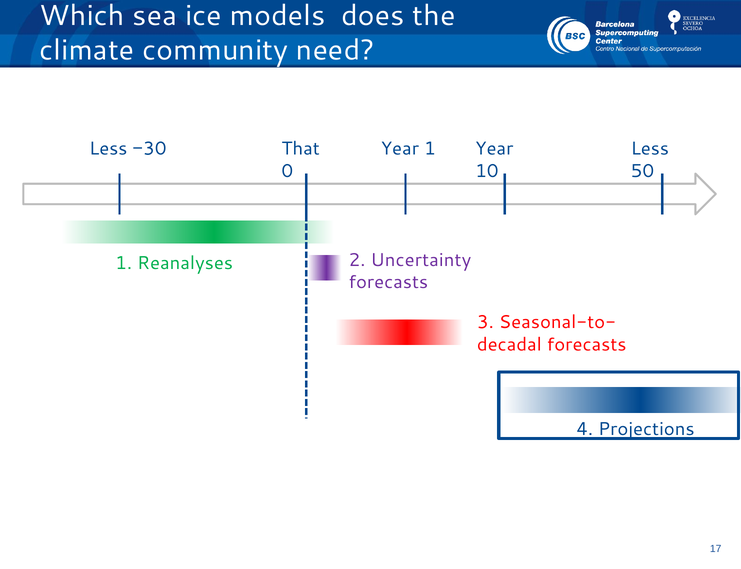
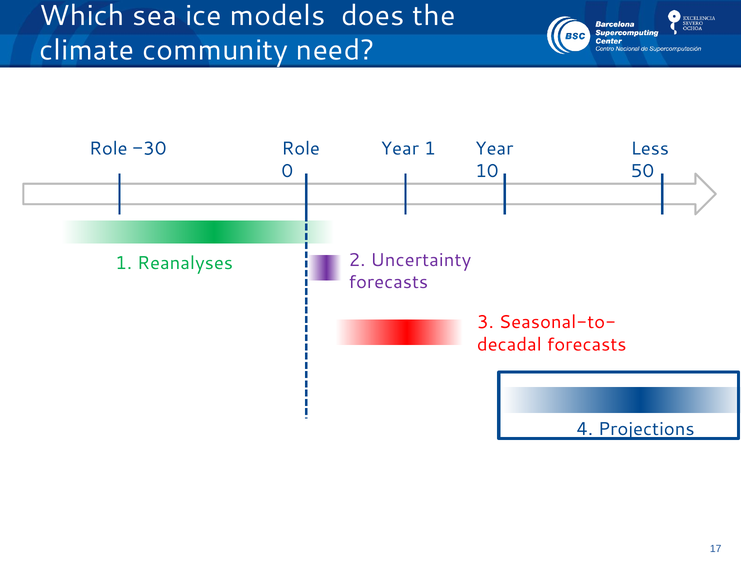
Less at (108, 149): Less -> Role
That at (301, 149): That -> Role
